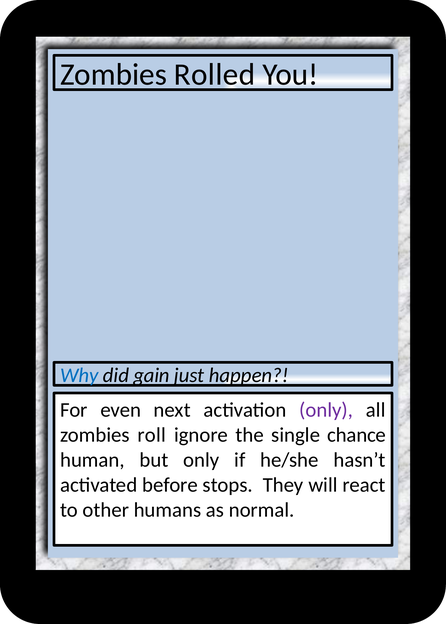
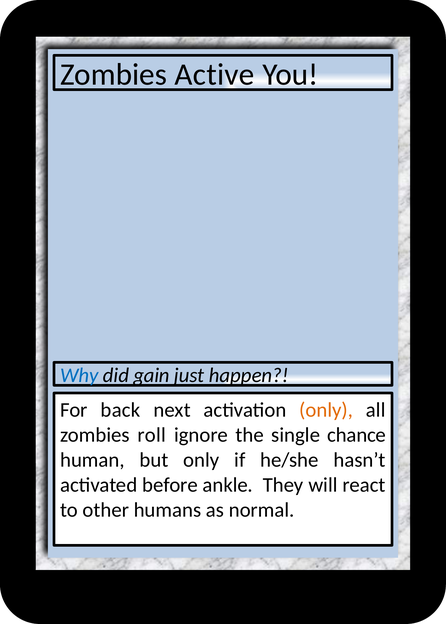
Rolled: Rolled -> Active
even: even -> back
only at (326, 410) colour: purple -> orange
stops: stops -> ankle
